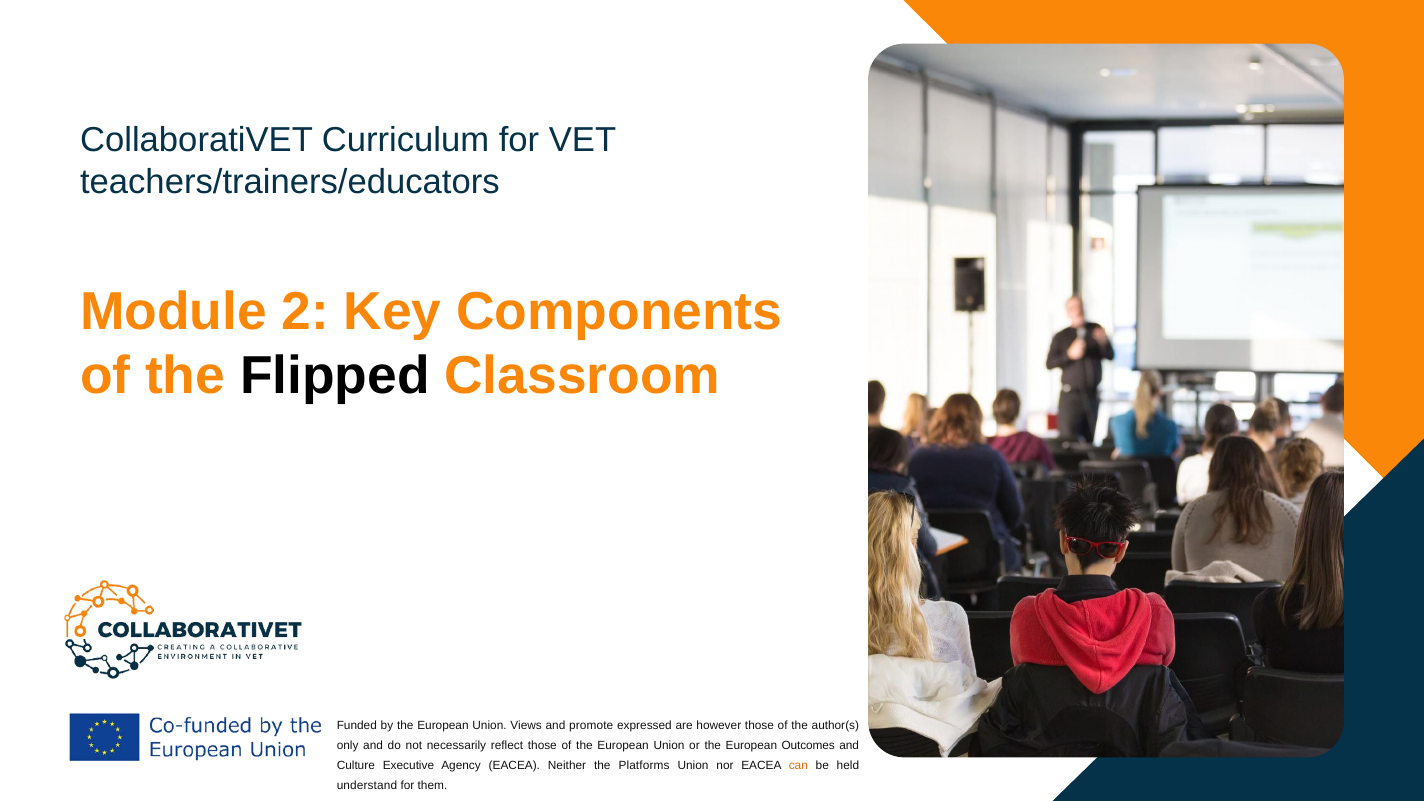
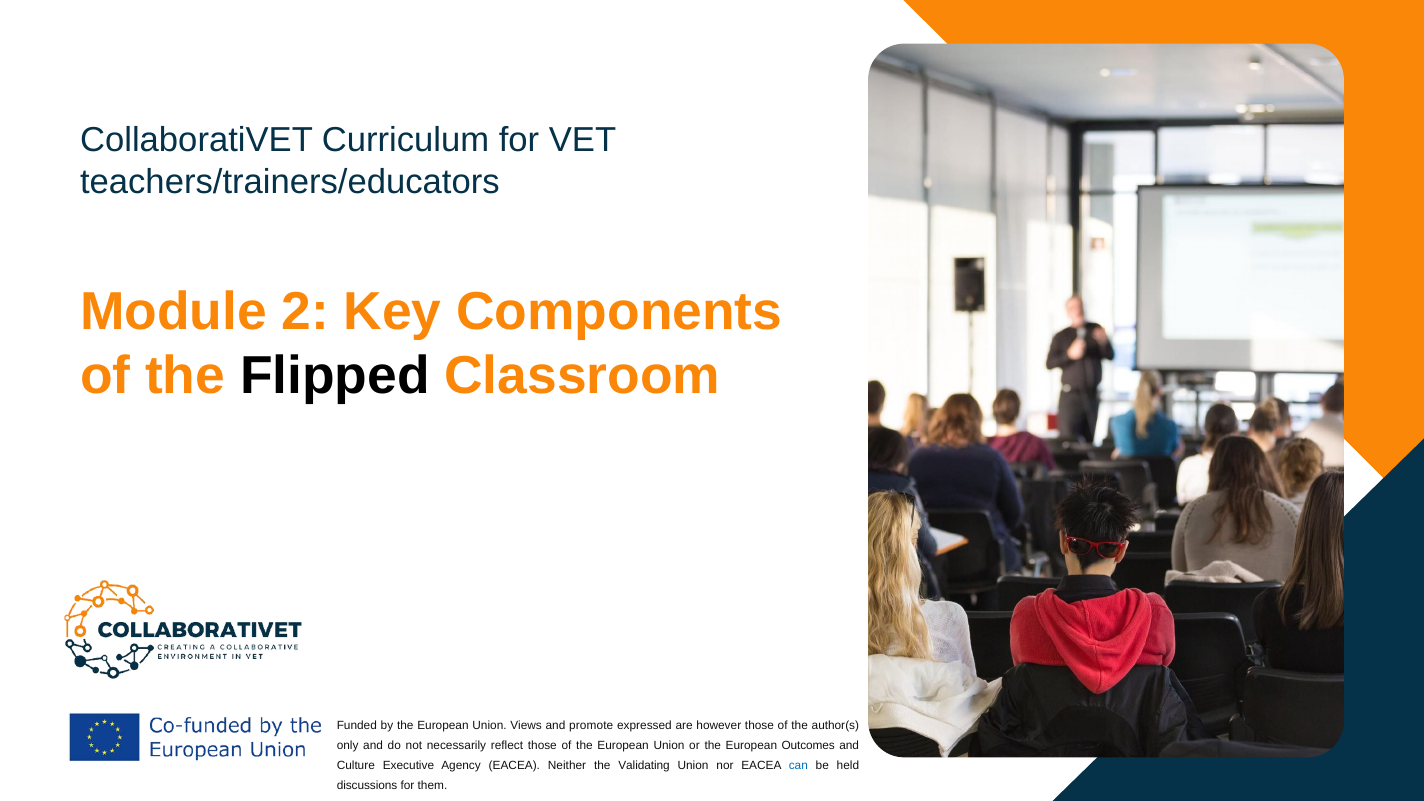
Platforms: Platforms -> Validating
can colour: orange -> blue
understand: understand -> discussions
